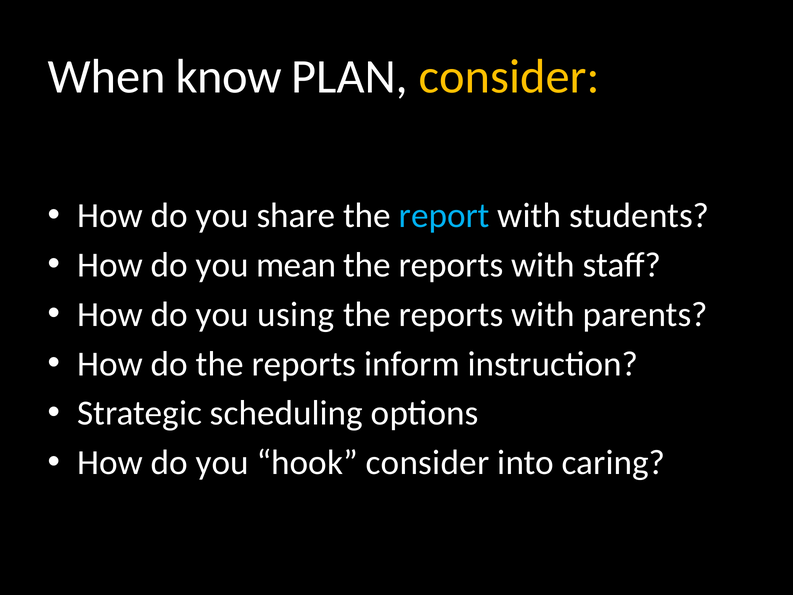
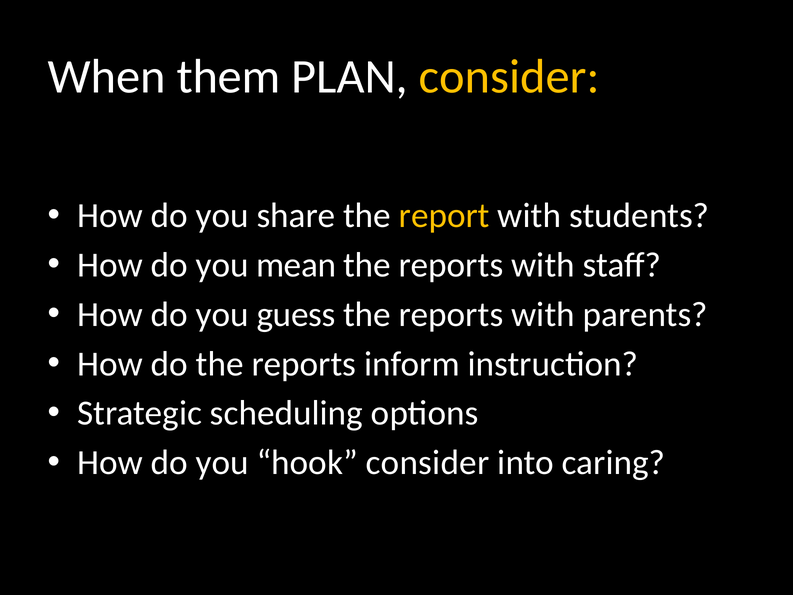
know: know -> them
report colour: light blue -> yellow
using: using -> guess
